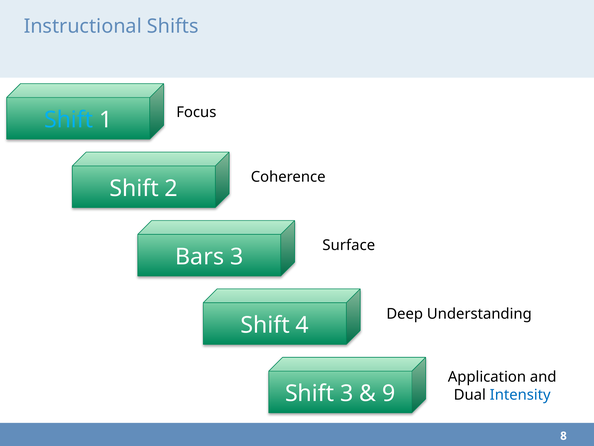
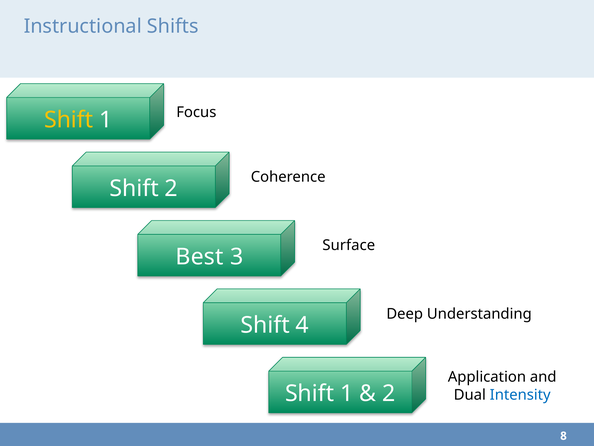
Shift at (69, 120) colour: light blue -> yellow
Bars: Bars -> Best
3 at (347, 393): 3 -> 1
9 at (389, 393): 9 -> 2
